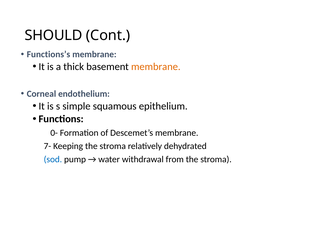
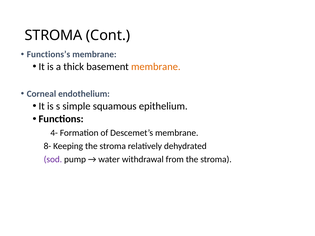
SHOULD at (54, 35): SHOULD -> STROMA
0-: 0- -> 4-
7-: 7- -> 8-
sod colour: blue -> purple
